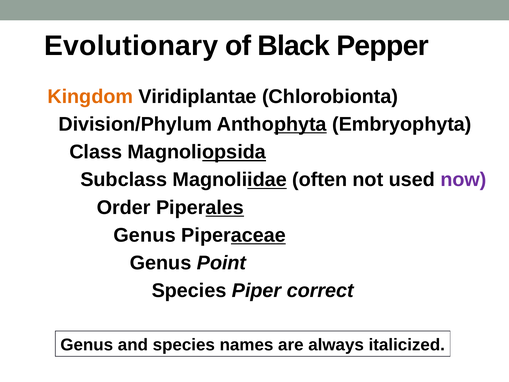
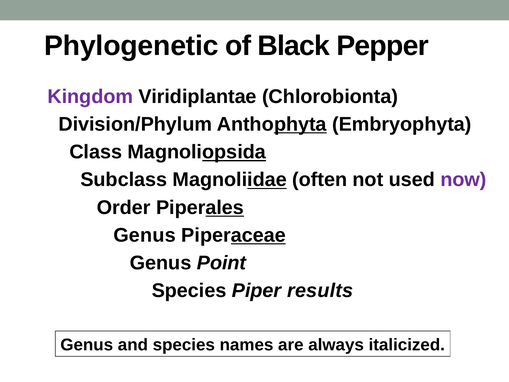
Evolutionary: Evolutionary -> Phylogenetic
Kingdom colour: orange -> purple
correct: correct -> results
